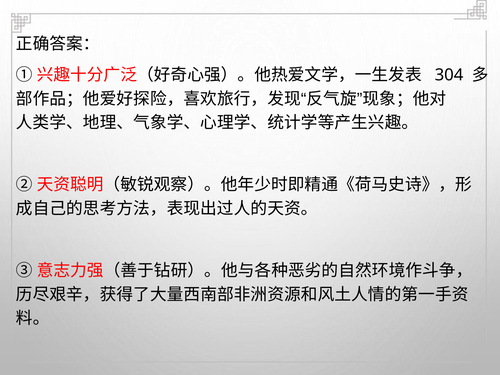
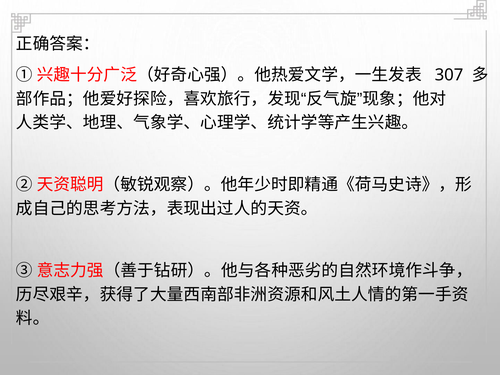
304: 304 -> 307
